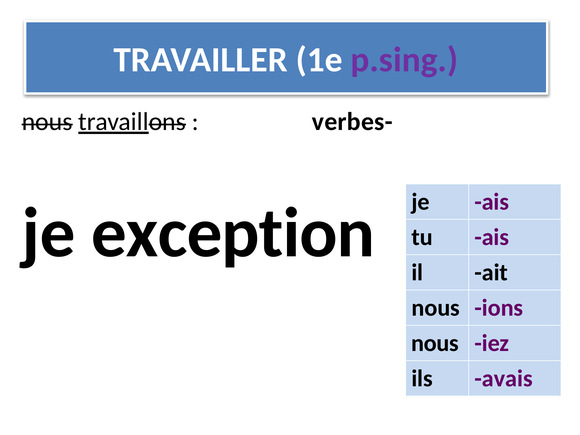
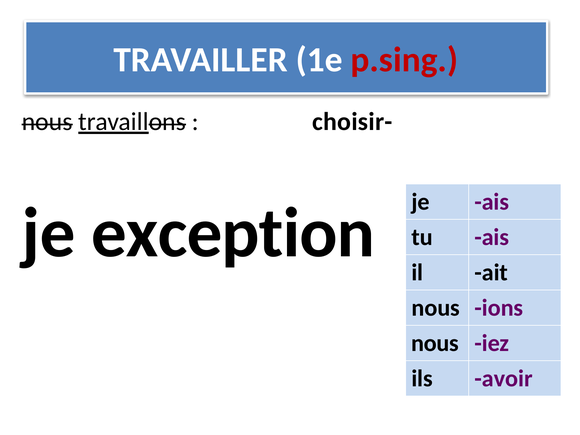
p.sing colour: purple -> red
verbes-: verbes- -> choisir-
avais: avais -> avoir
